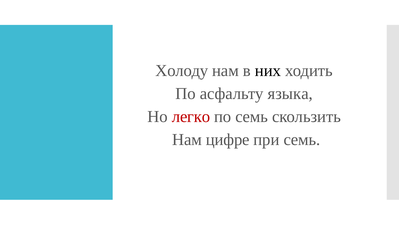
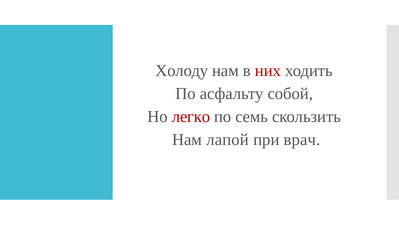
них colour: black -> red
языка: языка -> собой
цифре: цифре -> лапой
при семь: семь -> врач
